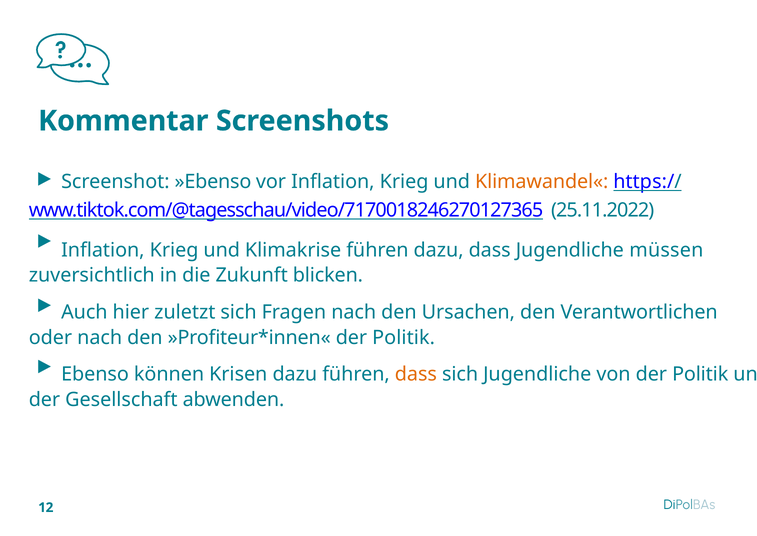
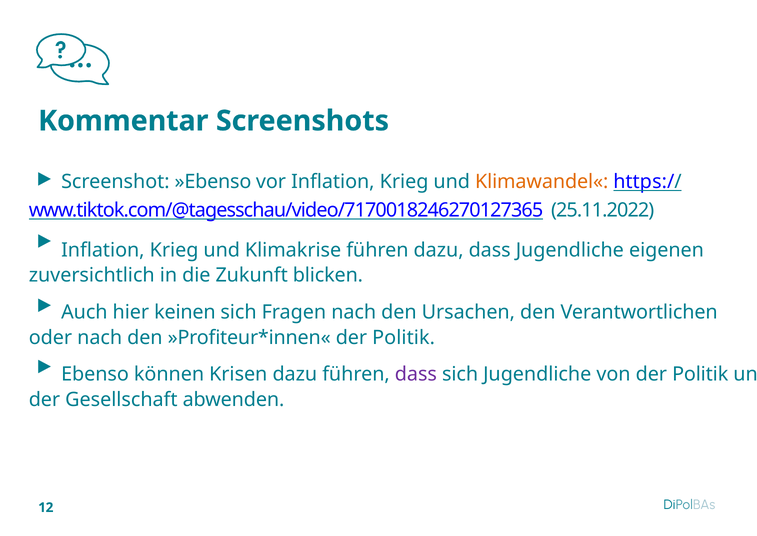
müssen: müssen -> eigenen
zuletzt: zuletzt -> keinen
dass at (416, 374) colour: orange -> purple
